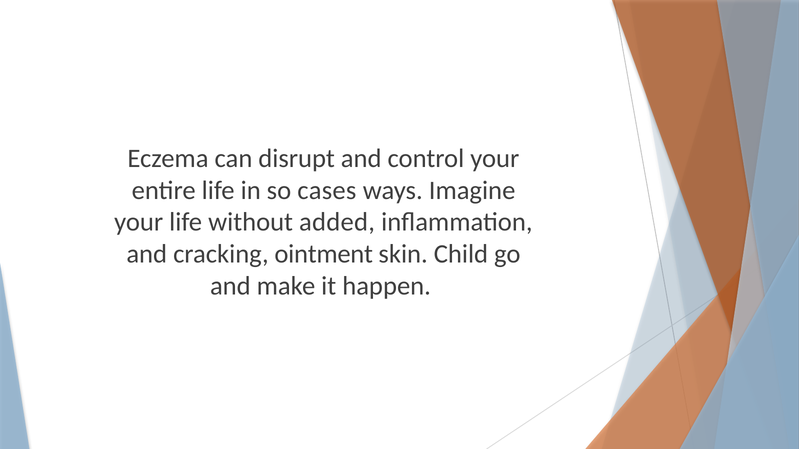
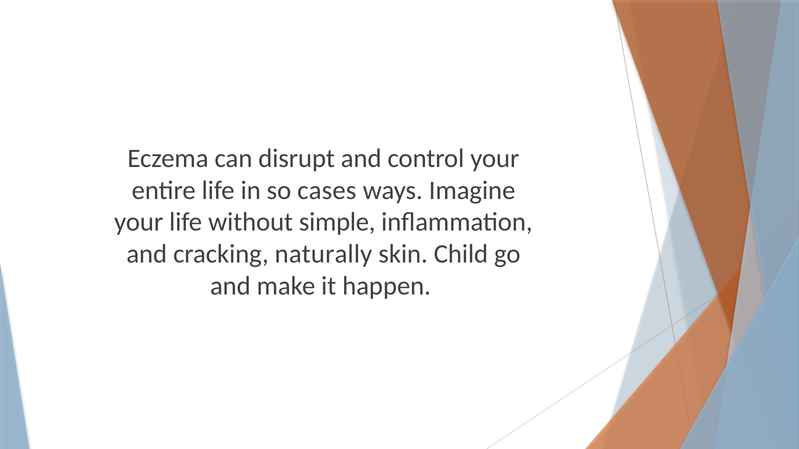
added: added -> simple
ointment: ointment -> naturally
